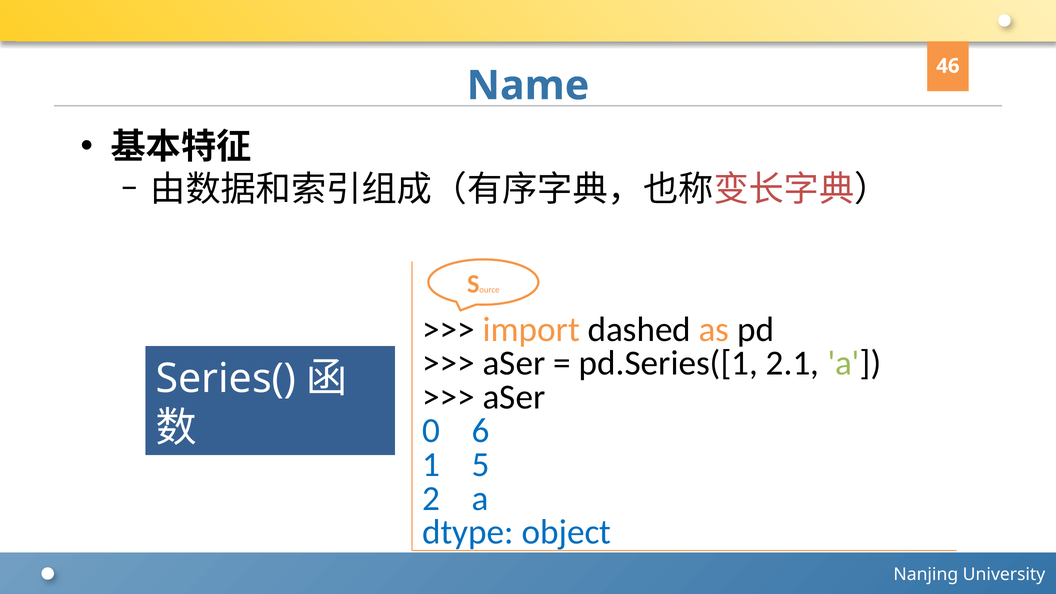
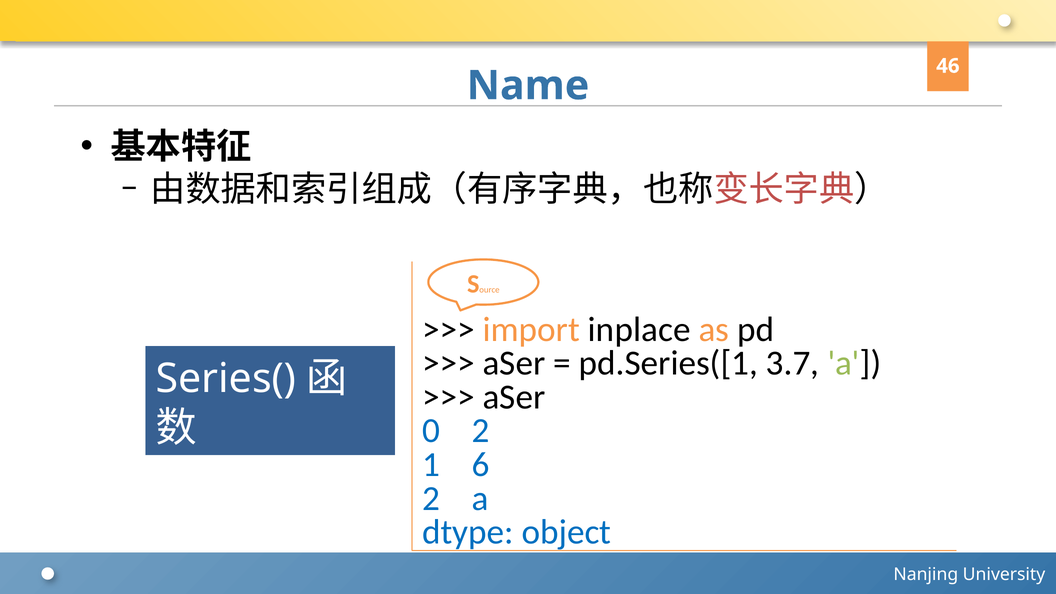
dashed: dashed -> inplace
2.1: 2.1 -> 3.7
0 6: 6 -> 2
5: 5 -> 6
